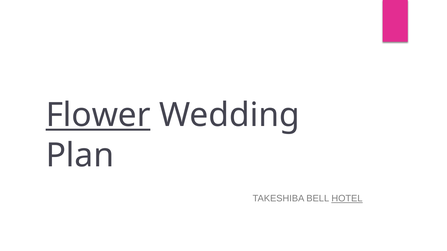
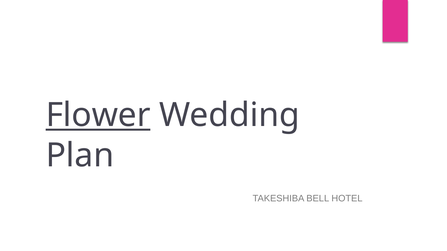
HOTEL underline: present -> none
